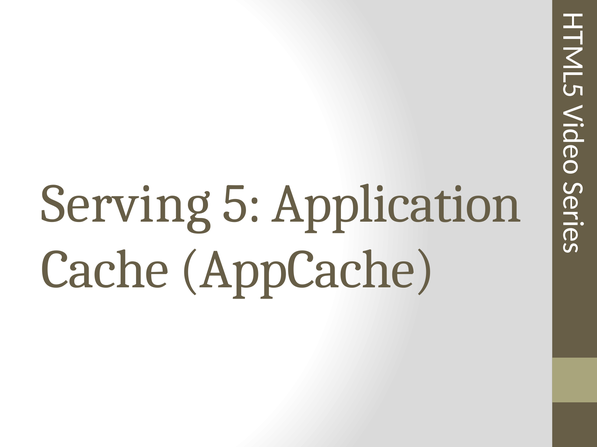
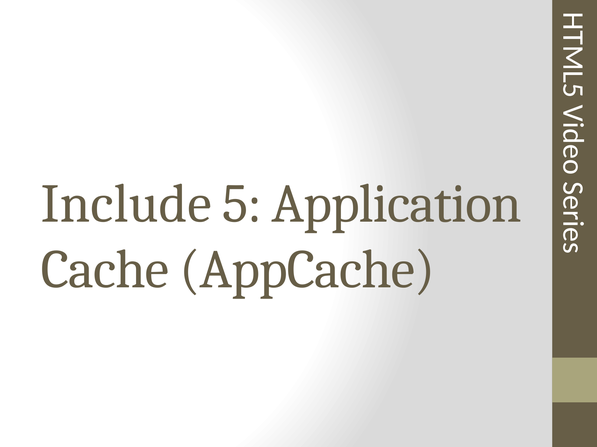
Serving: Serving -> Include
